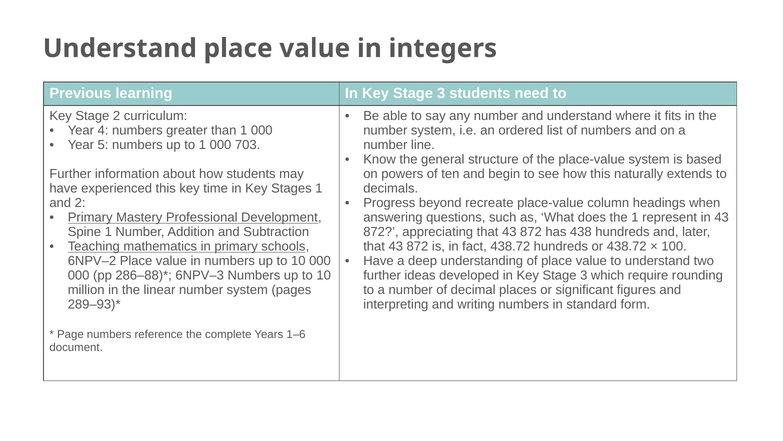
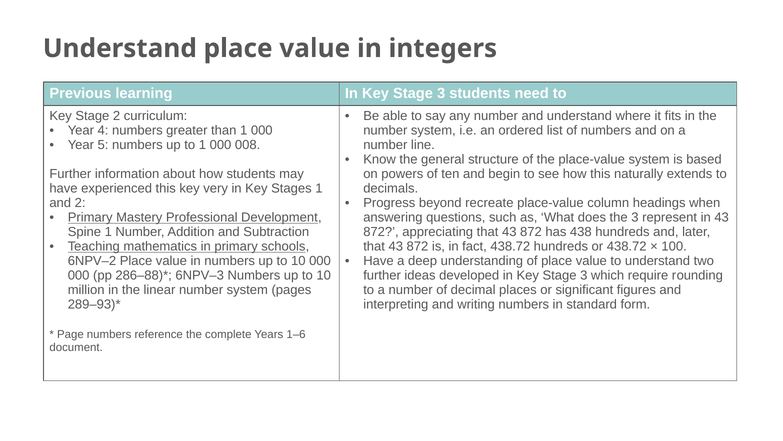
703: 703 -> 008
time: time -> very
the 1: 1 -> 3
